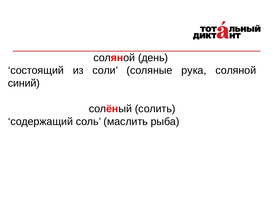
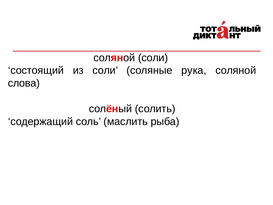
соляной день: день -> соли
синий: синий -> слова
